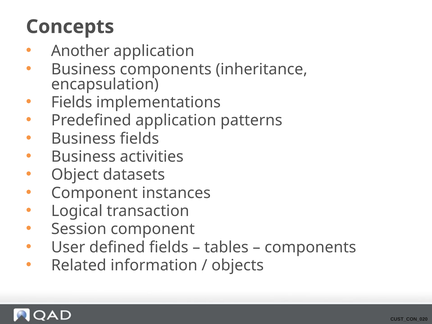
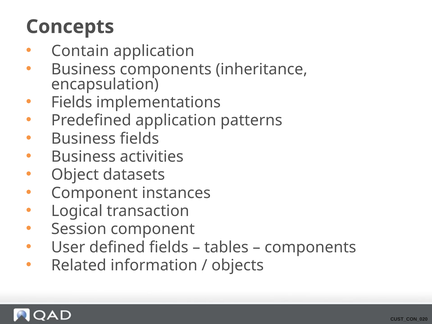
Another: Another -> Contain
